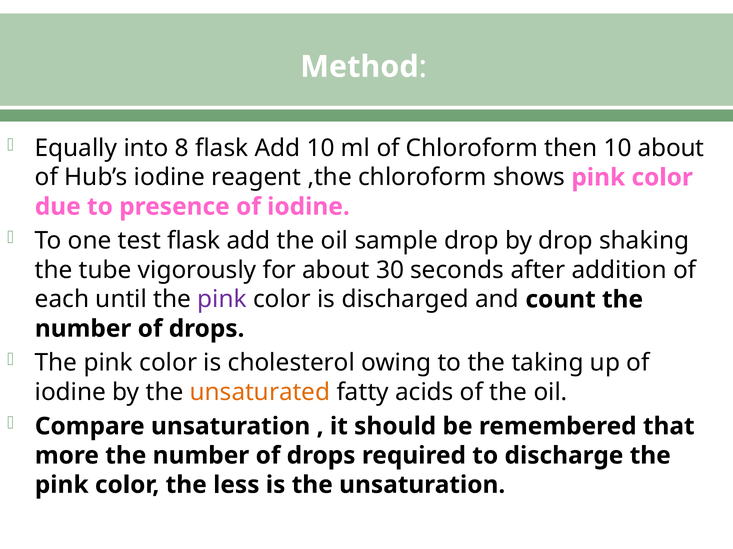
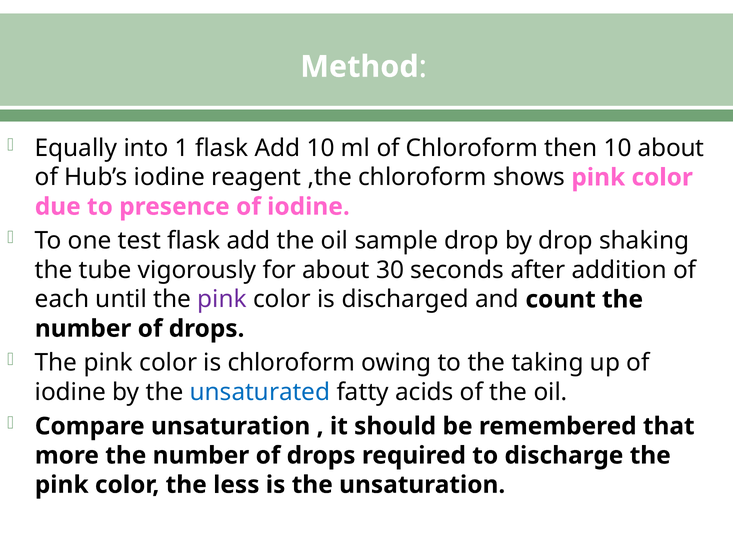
8: 8 -> 1
is cholesterol: cholesterol -> chloroform
unsaturated colour: orange -> blue
